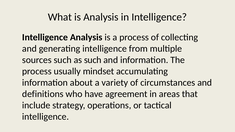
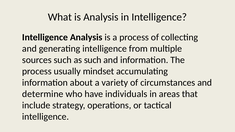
definitions: definitions -> determine
agreement: agreement -> individuals
